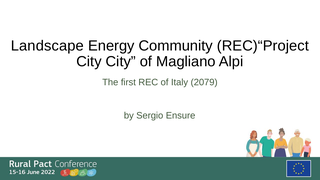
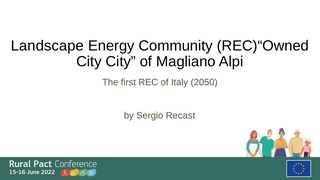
REC)“Project: REC)“Project -> REC)“Owned
2079: 2079 -> 2050
Ensure: Ensure -> Recast
